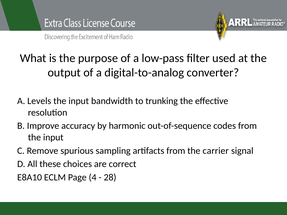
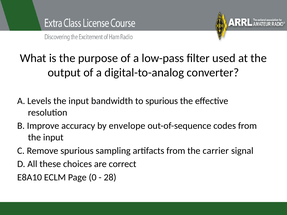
to trunking: trunking -> spurious
harmonic: harmonic -> envelope
4: 4 -> 0
